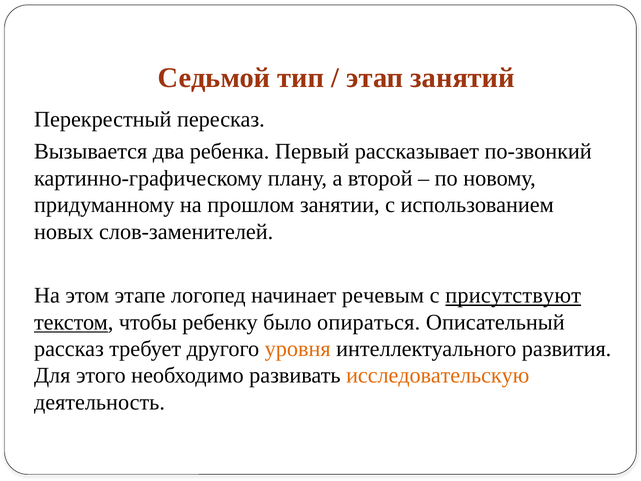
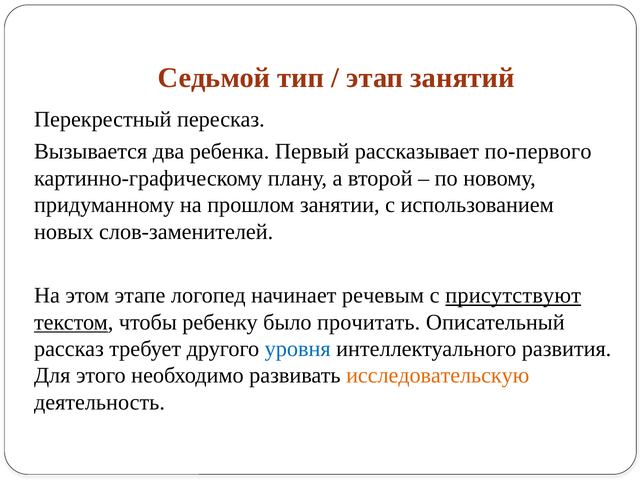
по-звонкий: по-звонкий -> по-первого
опираться: опираться -> прочитать
уровня colour: orange -> blue
